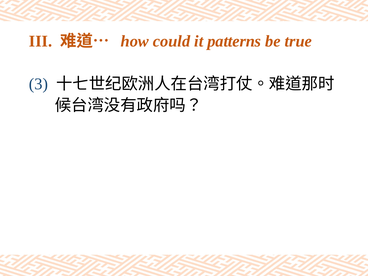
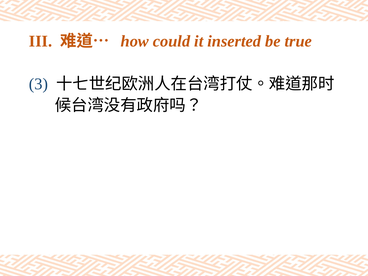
patterns: patterns -> inserted
